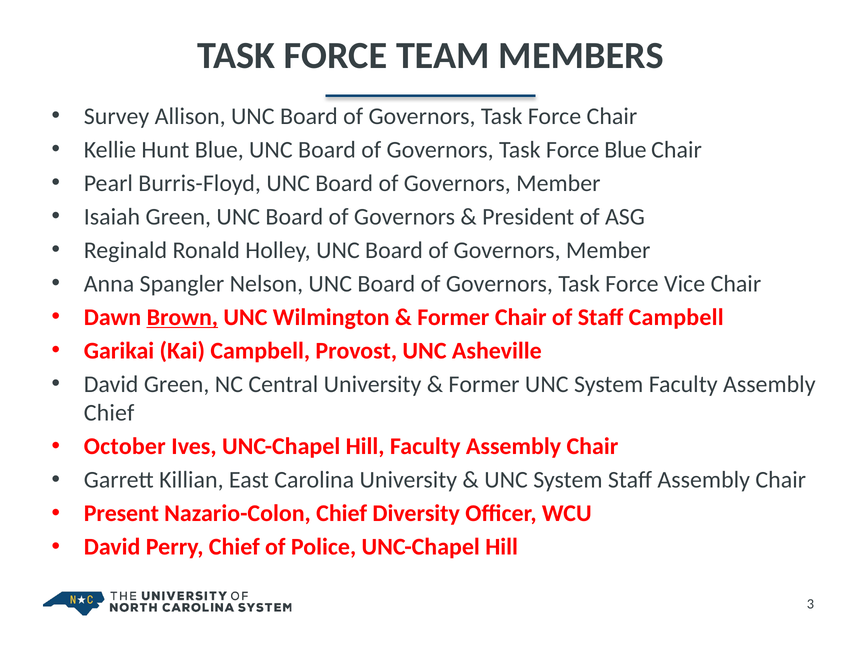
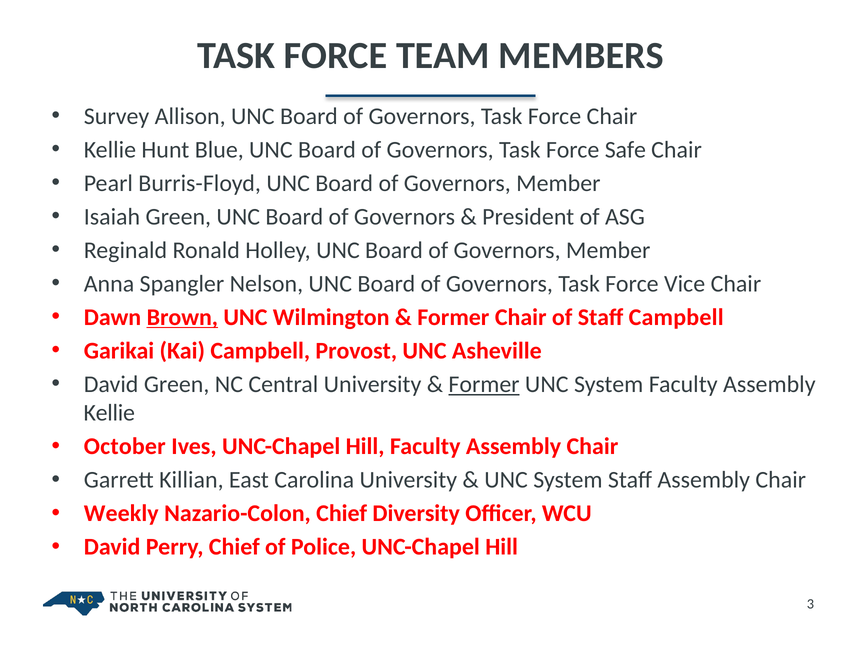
Force Blue: Blue -> Safe
Former at (484, 384) underline: none -> present
Chief at (109, 413): Chief -> Kellie
Present: Present -> Weekly
